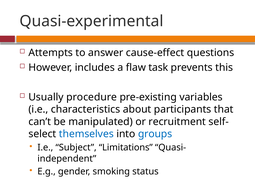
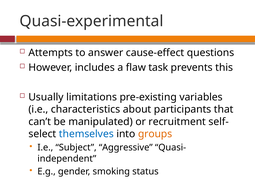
procedure: procedure -> limitations
groups colour: blue -> orange
Limitations: Limitations -> Aggressive
